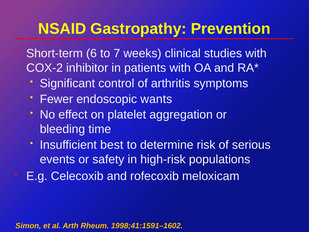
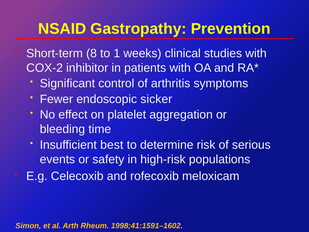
6: 6 -> 8
7: 7 -> 1
wants: wants -> sicker
